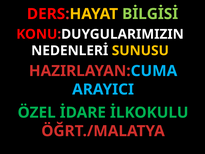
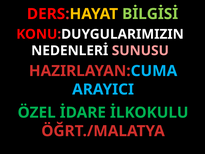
SUNUSU colour: yellow -> pink
